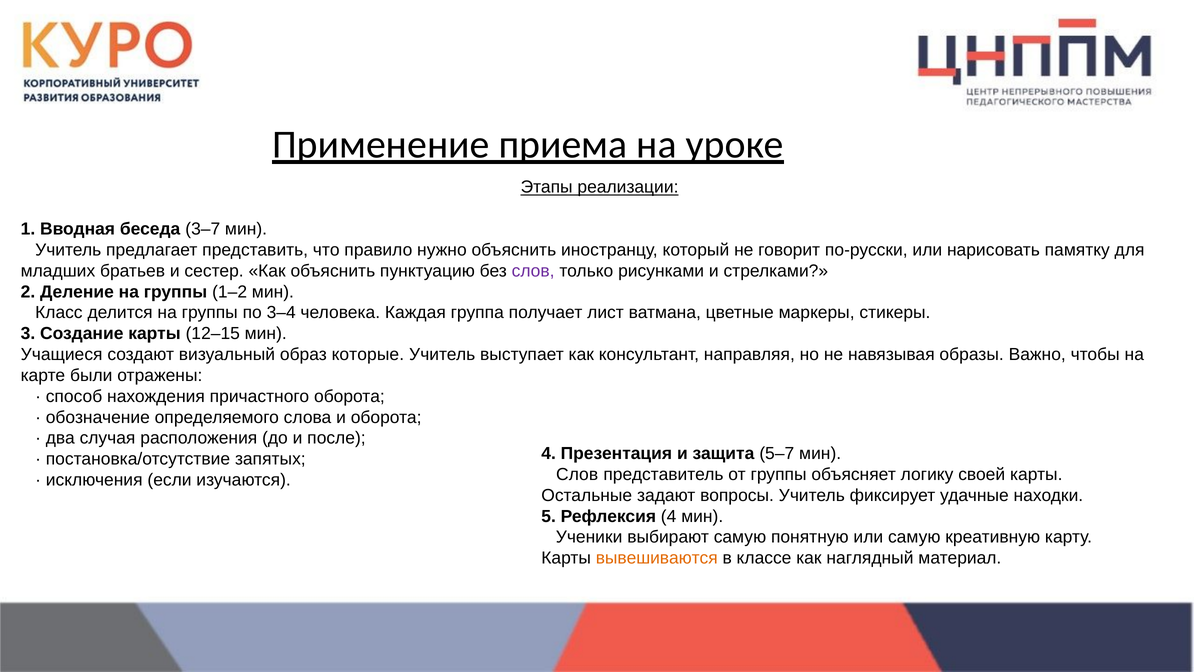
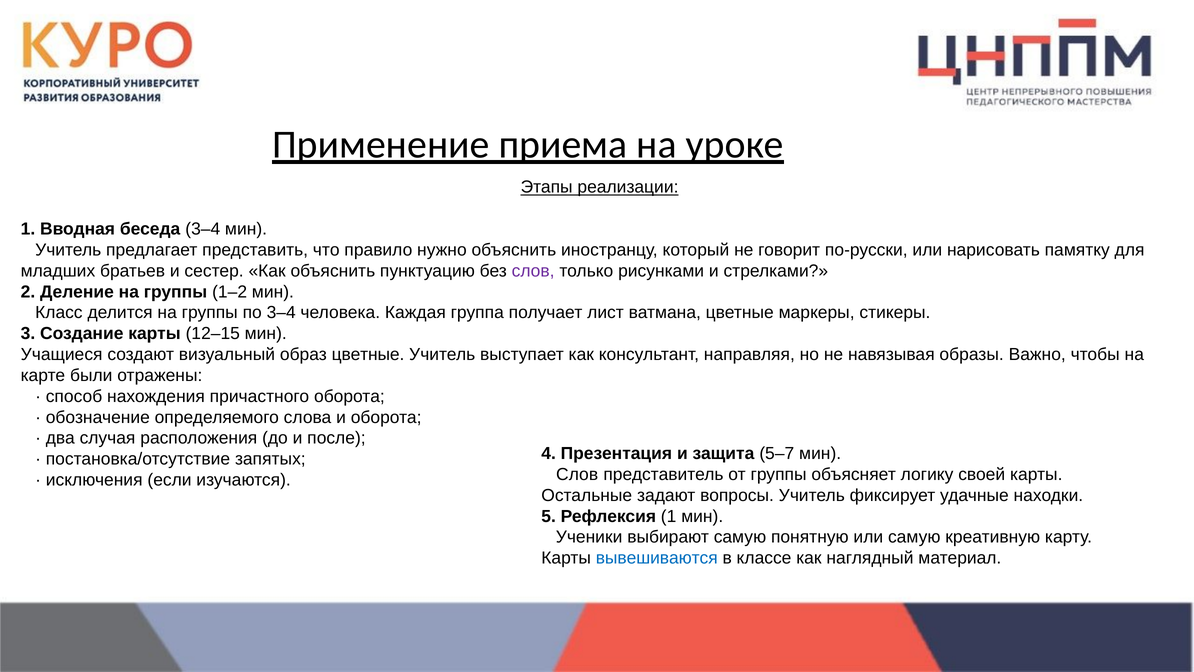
беседа 3–7: 3–7 -> 3–4
образ которые: которые -> цветные
Рефлексия 4: 4 -> 1
вывешиваются colour: orange -> blue
